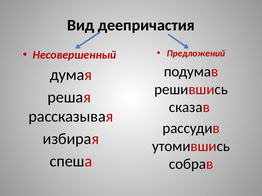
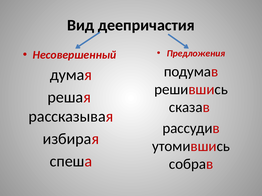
Предложений: Предложений -> Предложения
